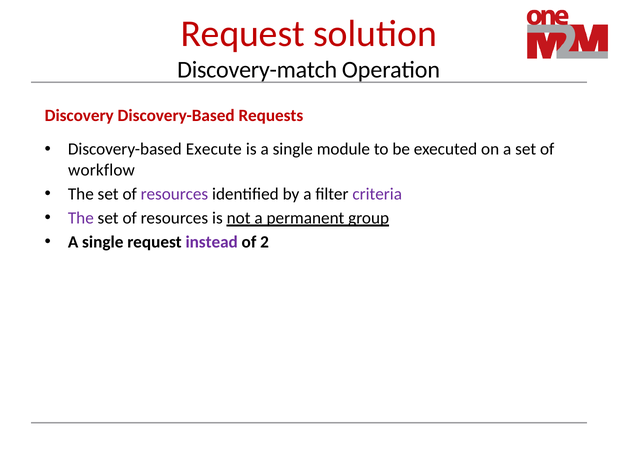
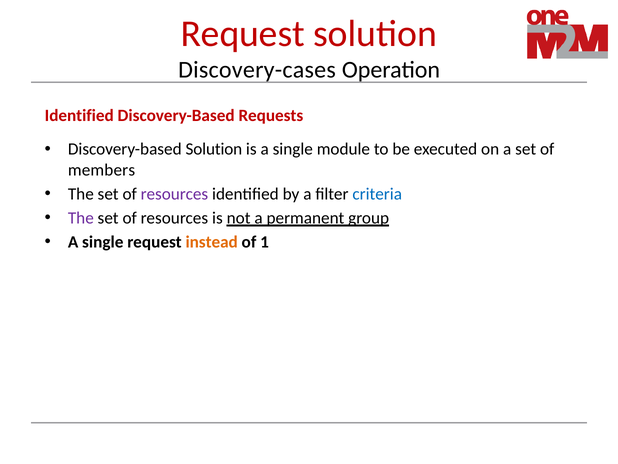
Discovery-match: Discovery-match -> Discovery-cases
Discovery at (79, 116): Discovery -> Identified
Discovery-based Execute: Execute -> Solution
workflow: workflow -> members
criteria colour: purple -> blue
instead colour: purple -> orange
2: 2 -> 1
